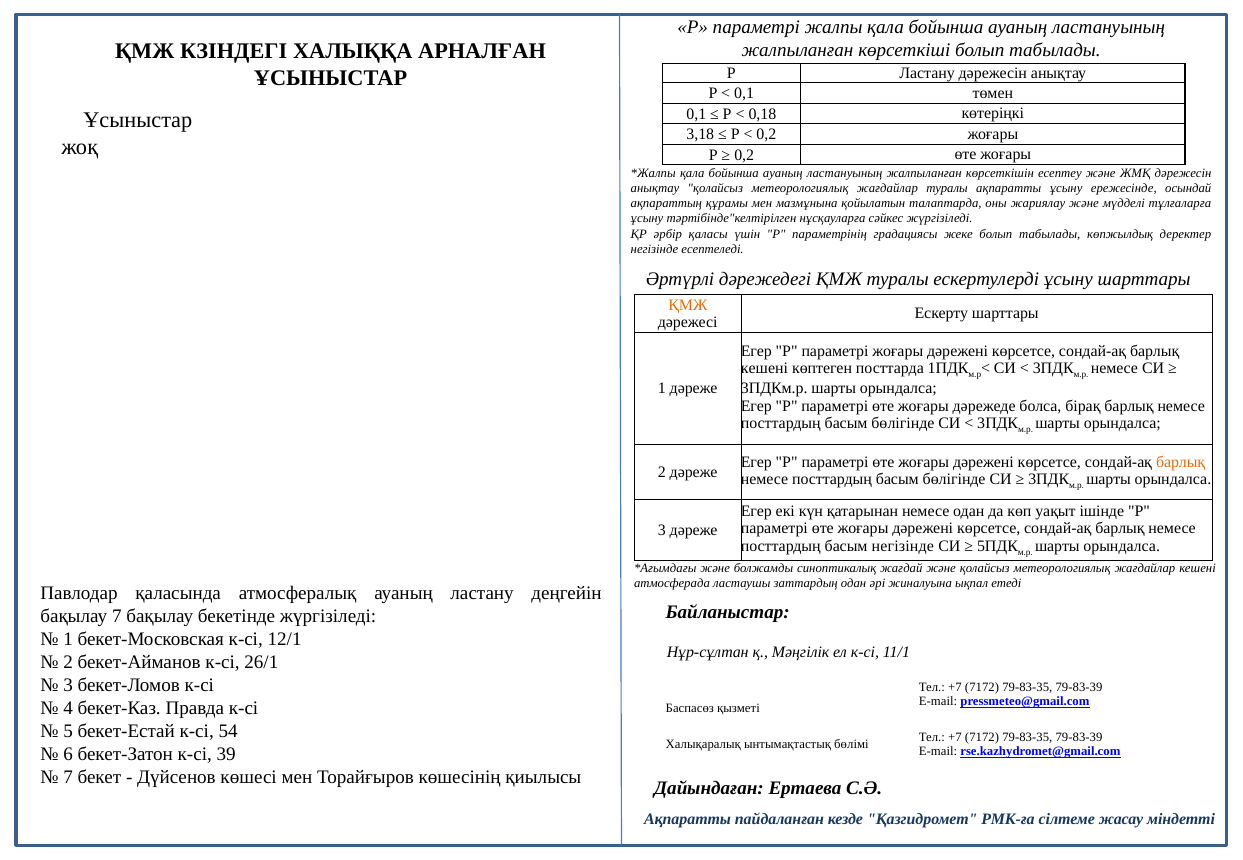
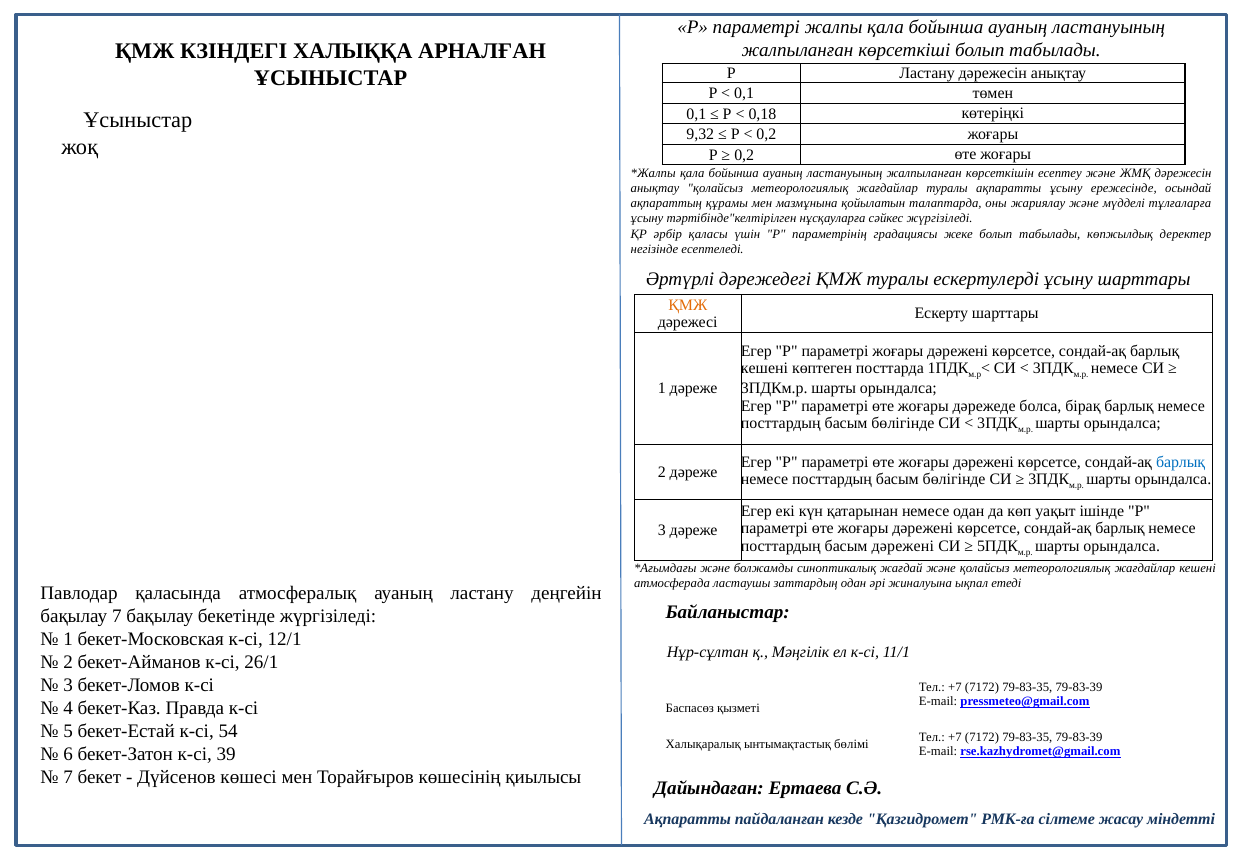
3,18: 3,18 -> 9,32
барлық at (1181, 462) colour: orange -> blue
басым негізінде: негізінде -> дәрежені
